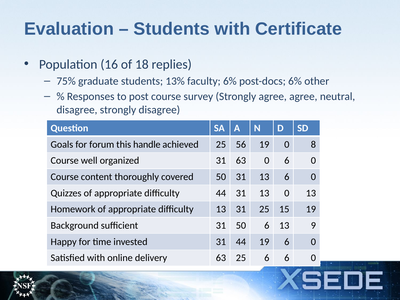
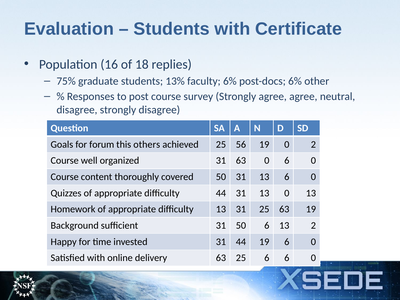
handle: handle -> others
0 8: 8 -> 2
25 15: 15 -> 63
13 9: 9 -> 2
